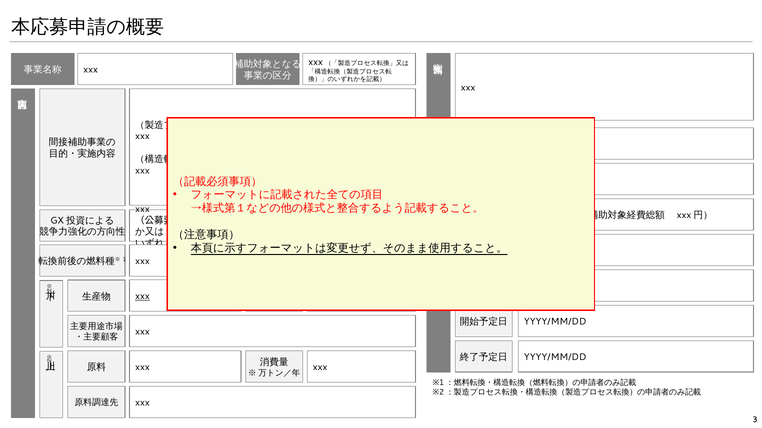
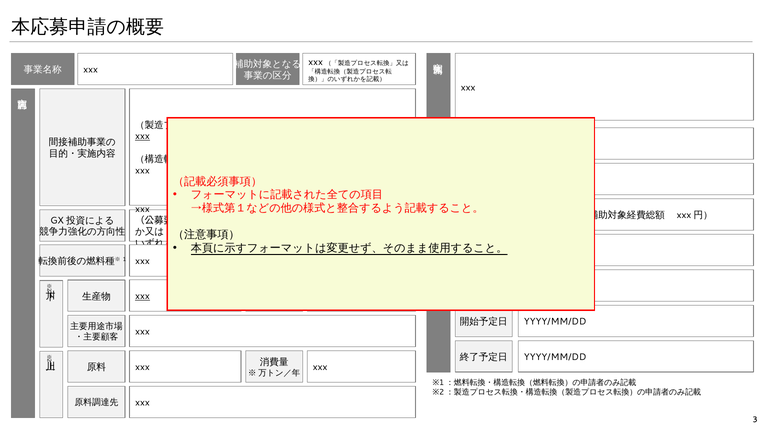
xxx at (142, 136) underline: none -> present
